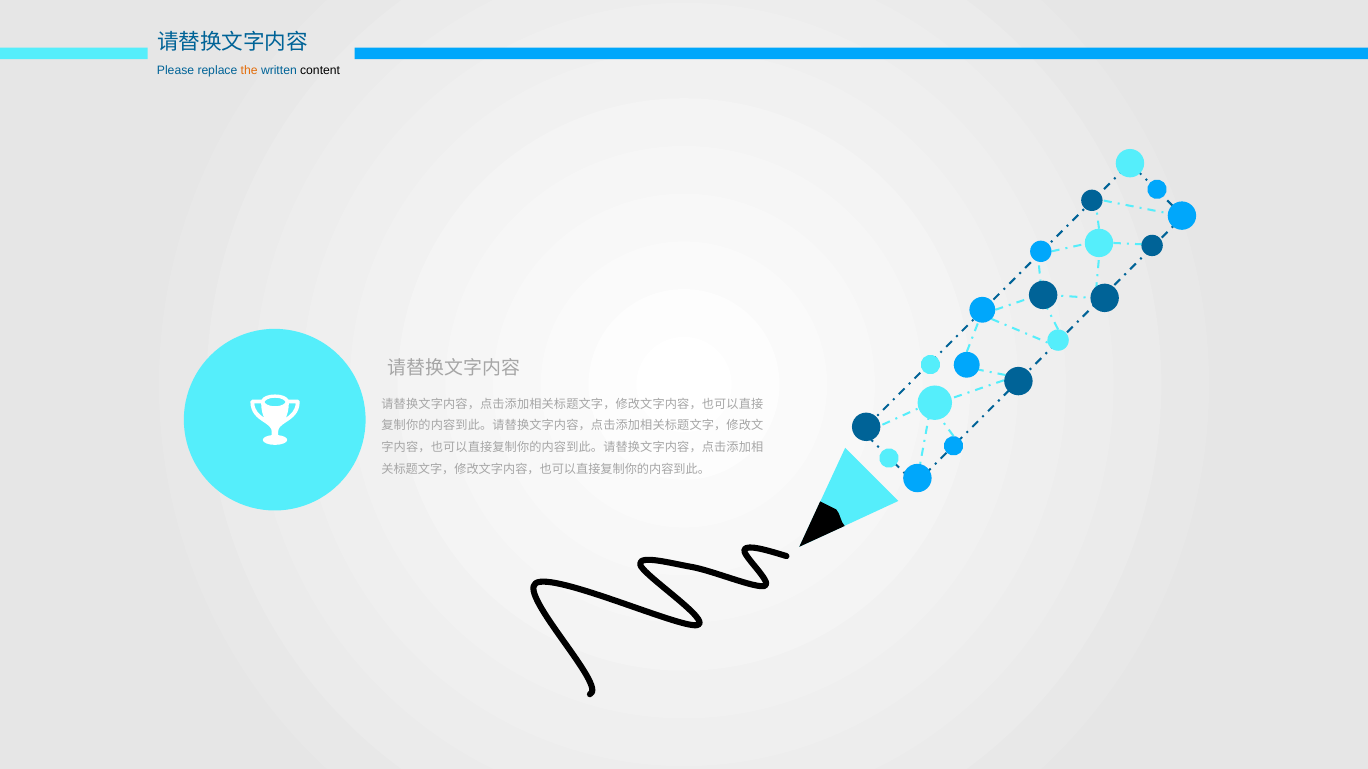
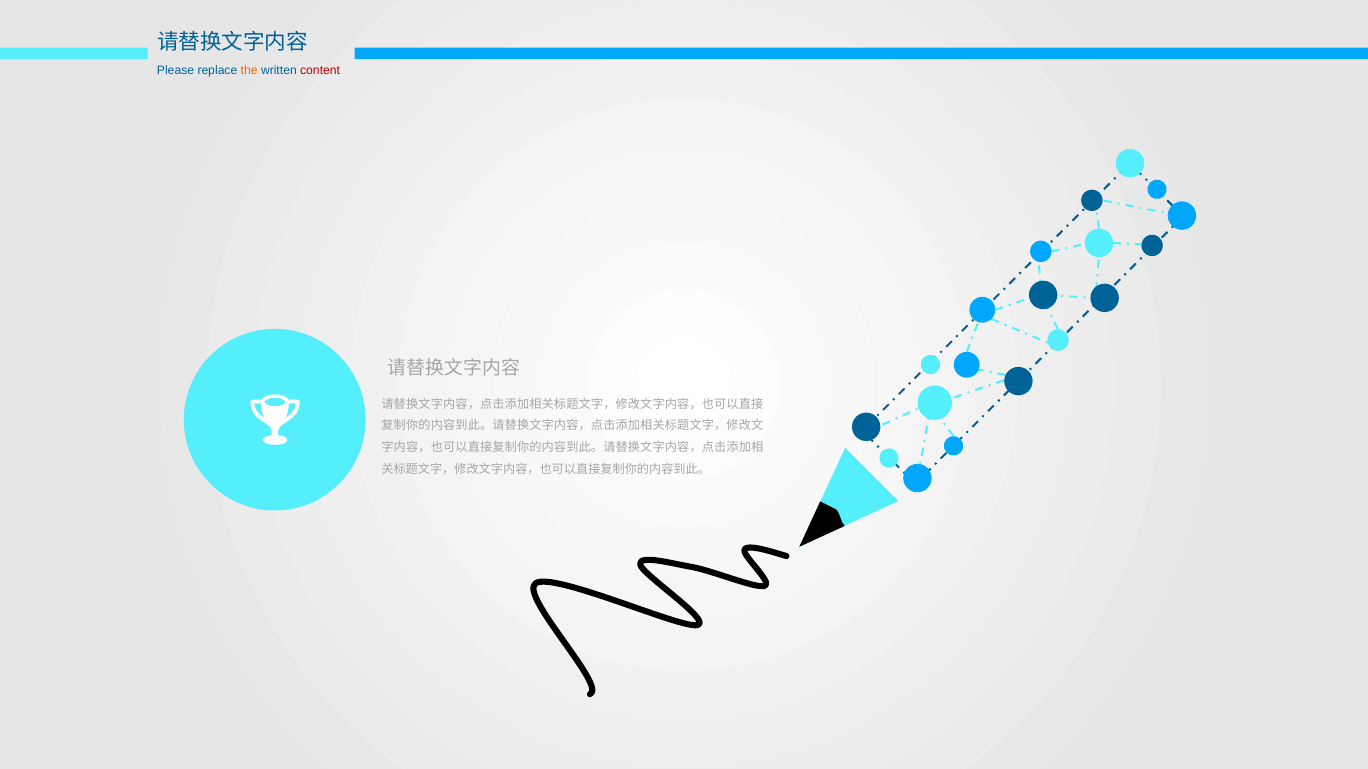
content colour: black -> red
